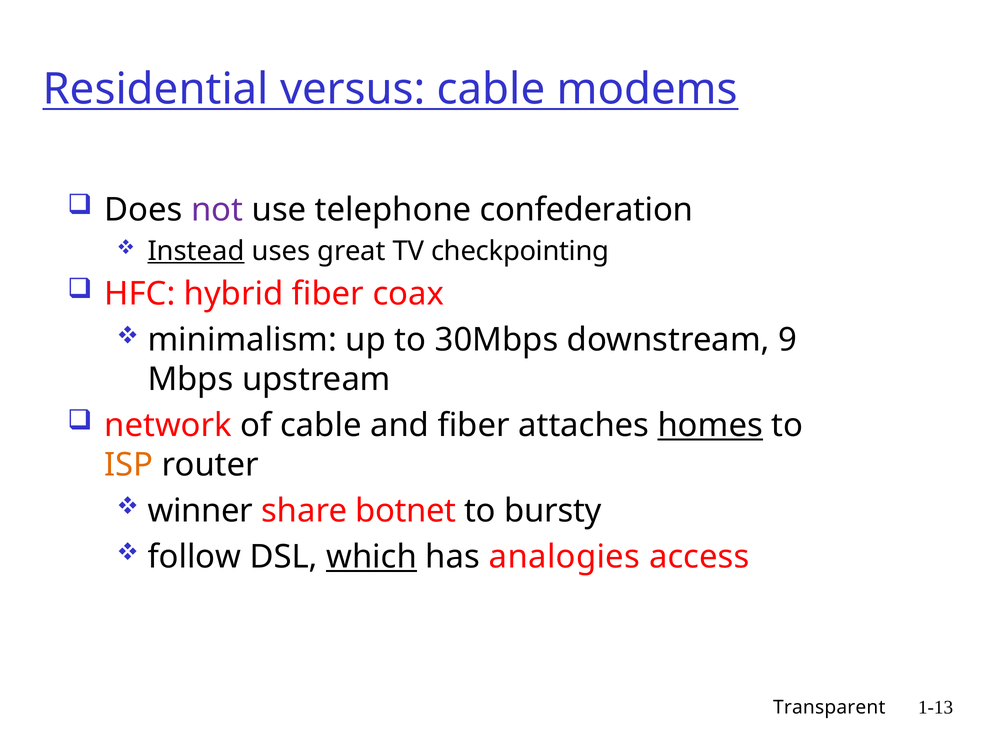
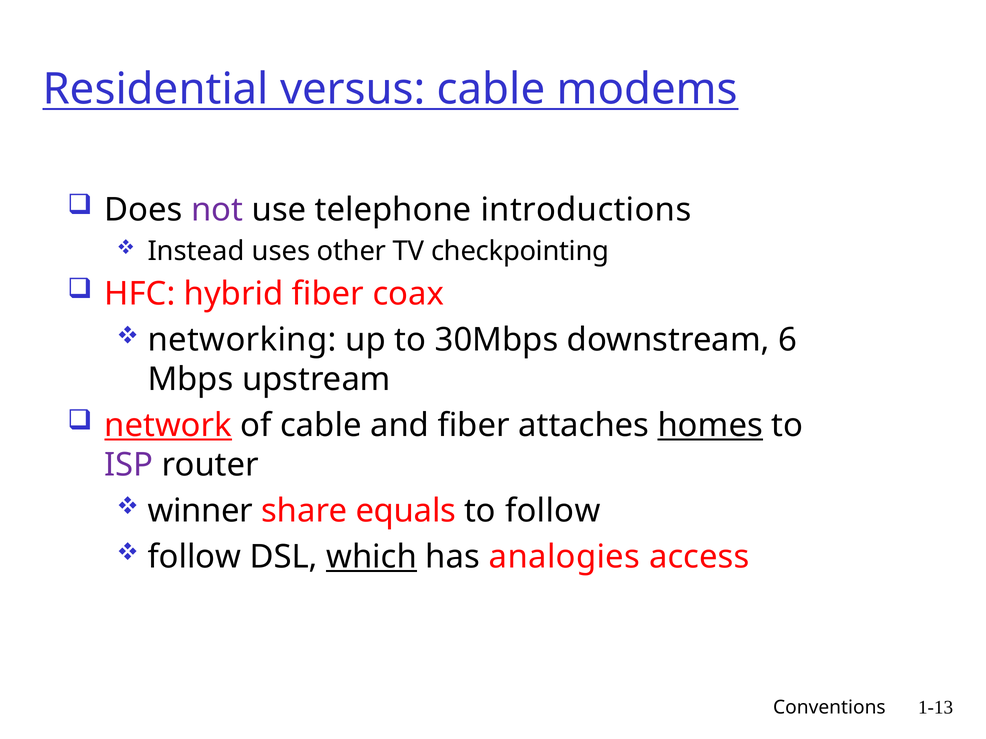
confederation: confederation -> introductions
Instead underline: present -> none
great: great -> other
minimalism: minimalism -> networking
9: 9 -> 6
network underline: none -> present
ISP colour: orange -> purple
botnet: botnet -> equals
to bursty: bursty -> follow
Transparent: Transparent -> Conventions
